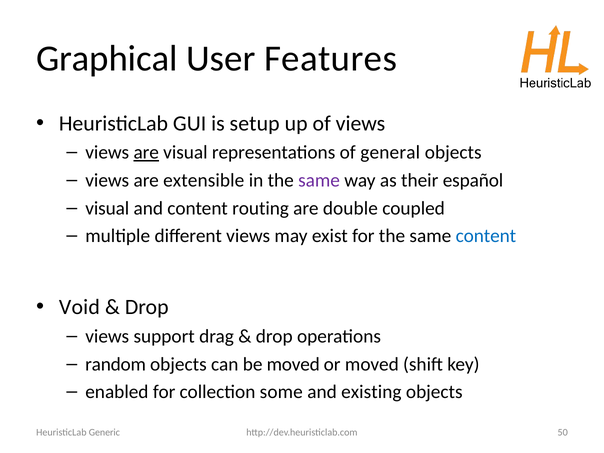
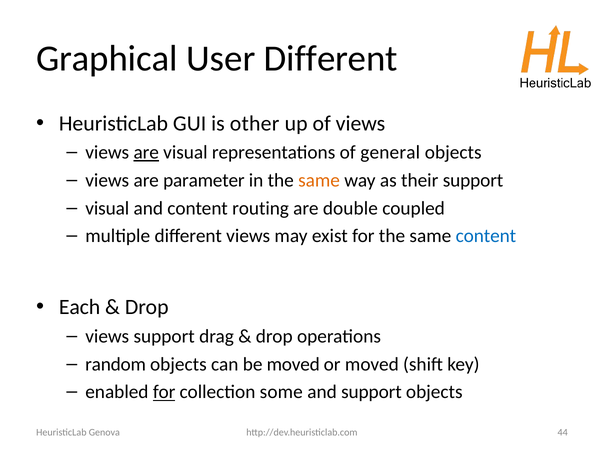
User Features: Features -> Different
setup: setup -> other
extensible: extensible -> parameter
same at (319, 180) colour: purple -> orange
their español: español -> support
Void: Void -> Each
for at (164, 392) underline: none -> present
and existing: existing -> support
50: 50 -> 44
Generic: Generic -> Genova
